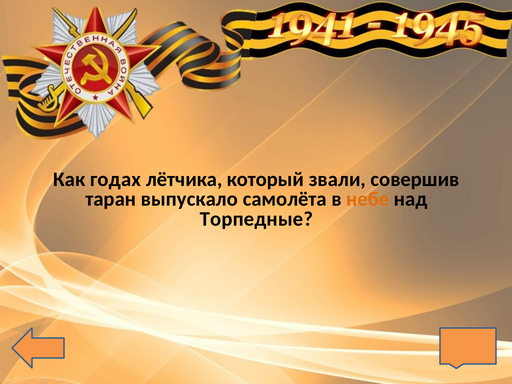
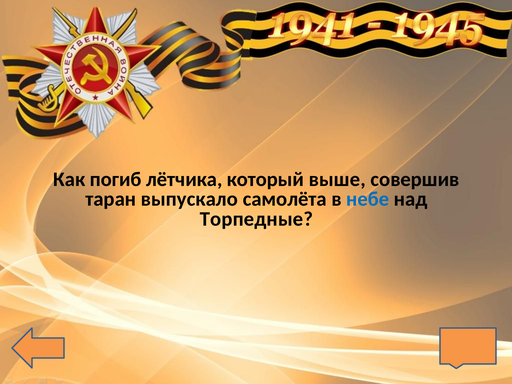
годах: годах -> погиб
звали: звали -> выше
небе colour: orange -> blue
